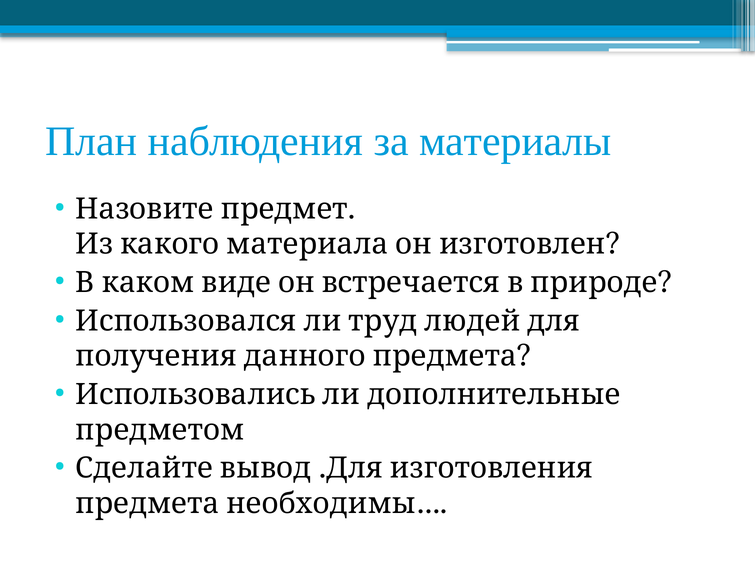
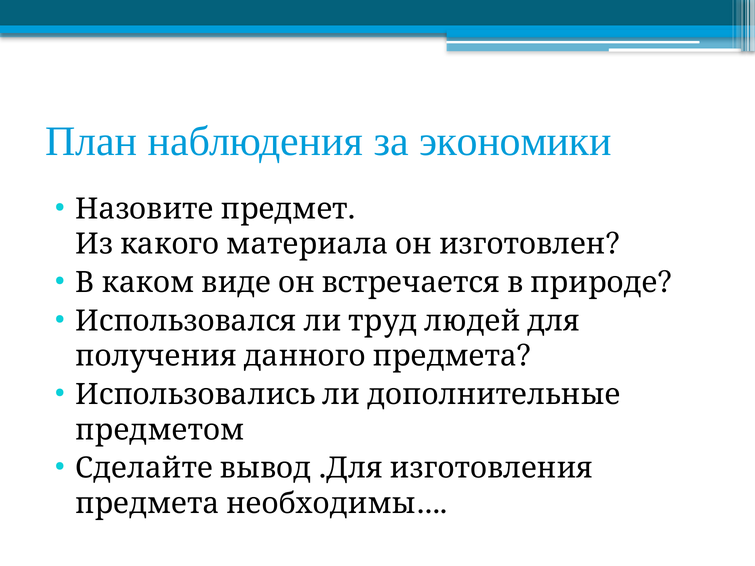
материалы: материалы -> экономики
